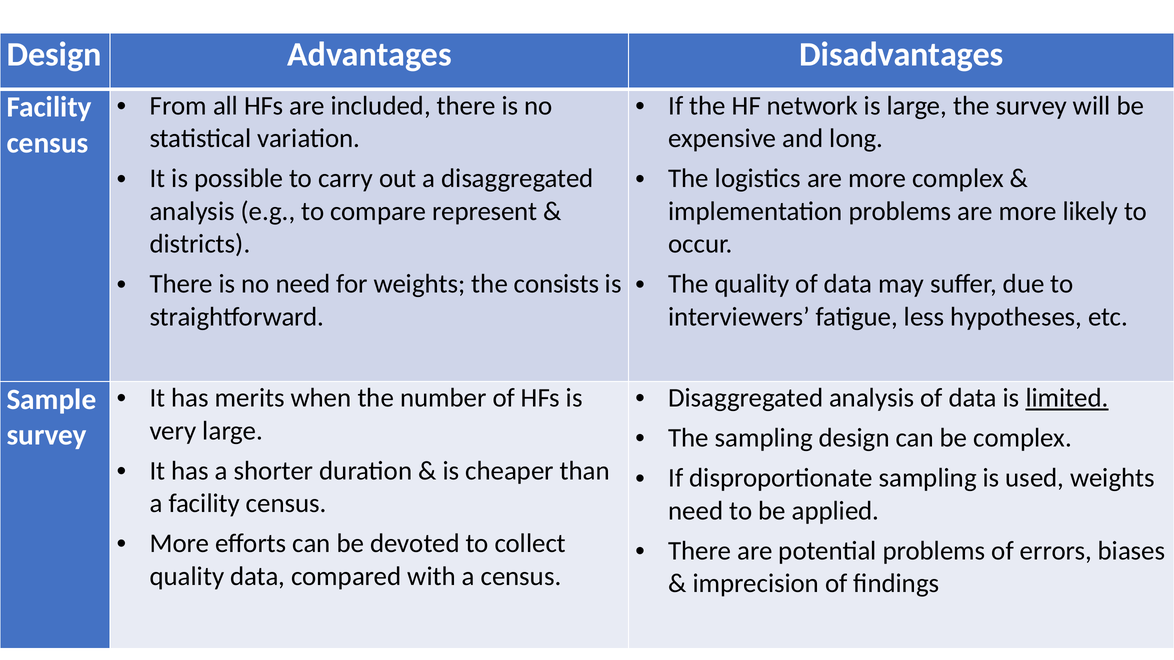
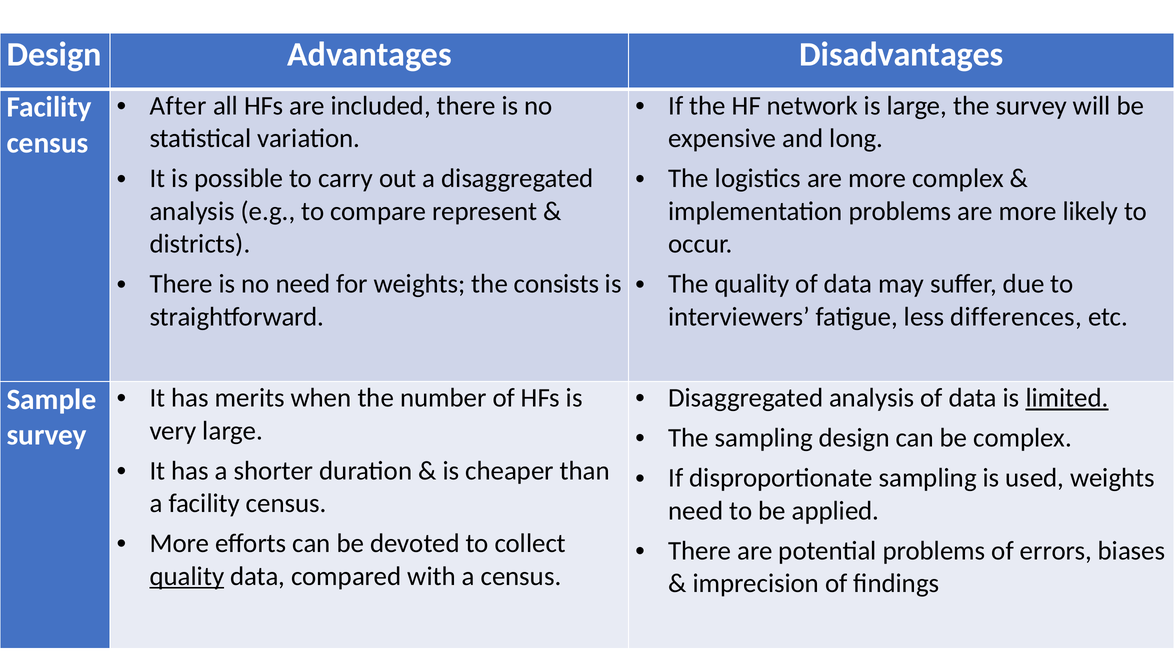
From: From -> After
hypotheses: hypotheses -> differences
quality at (187, 576) underline: none -> present
